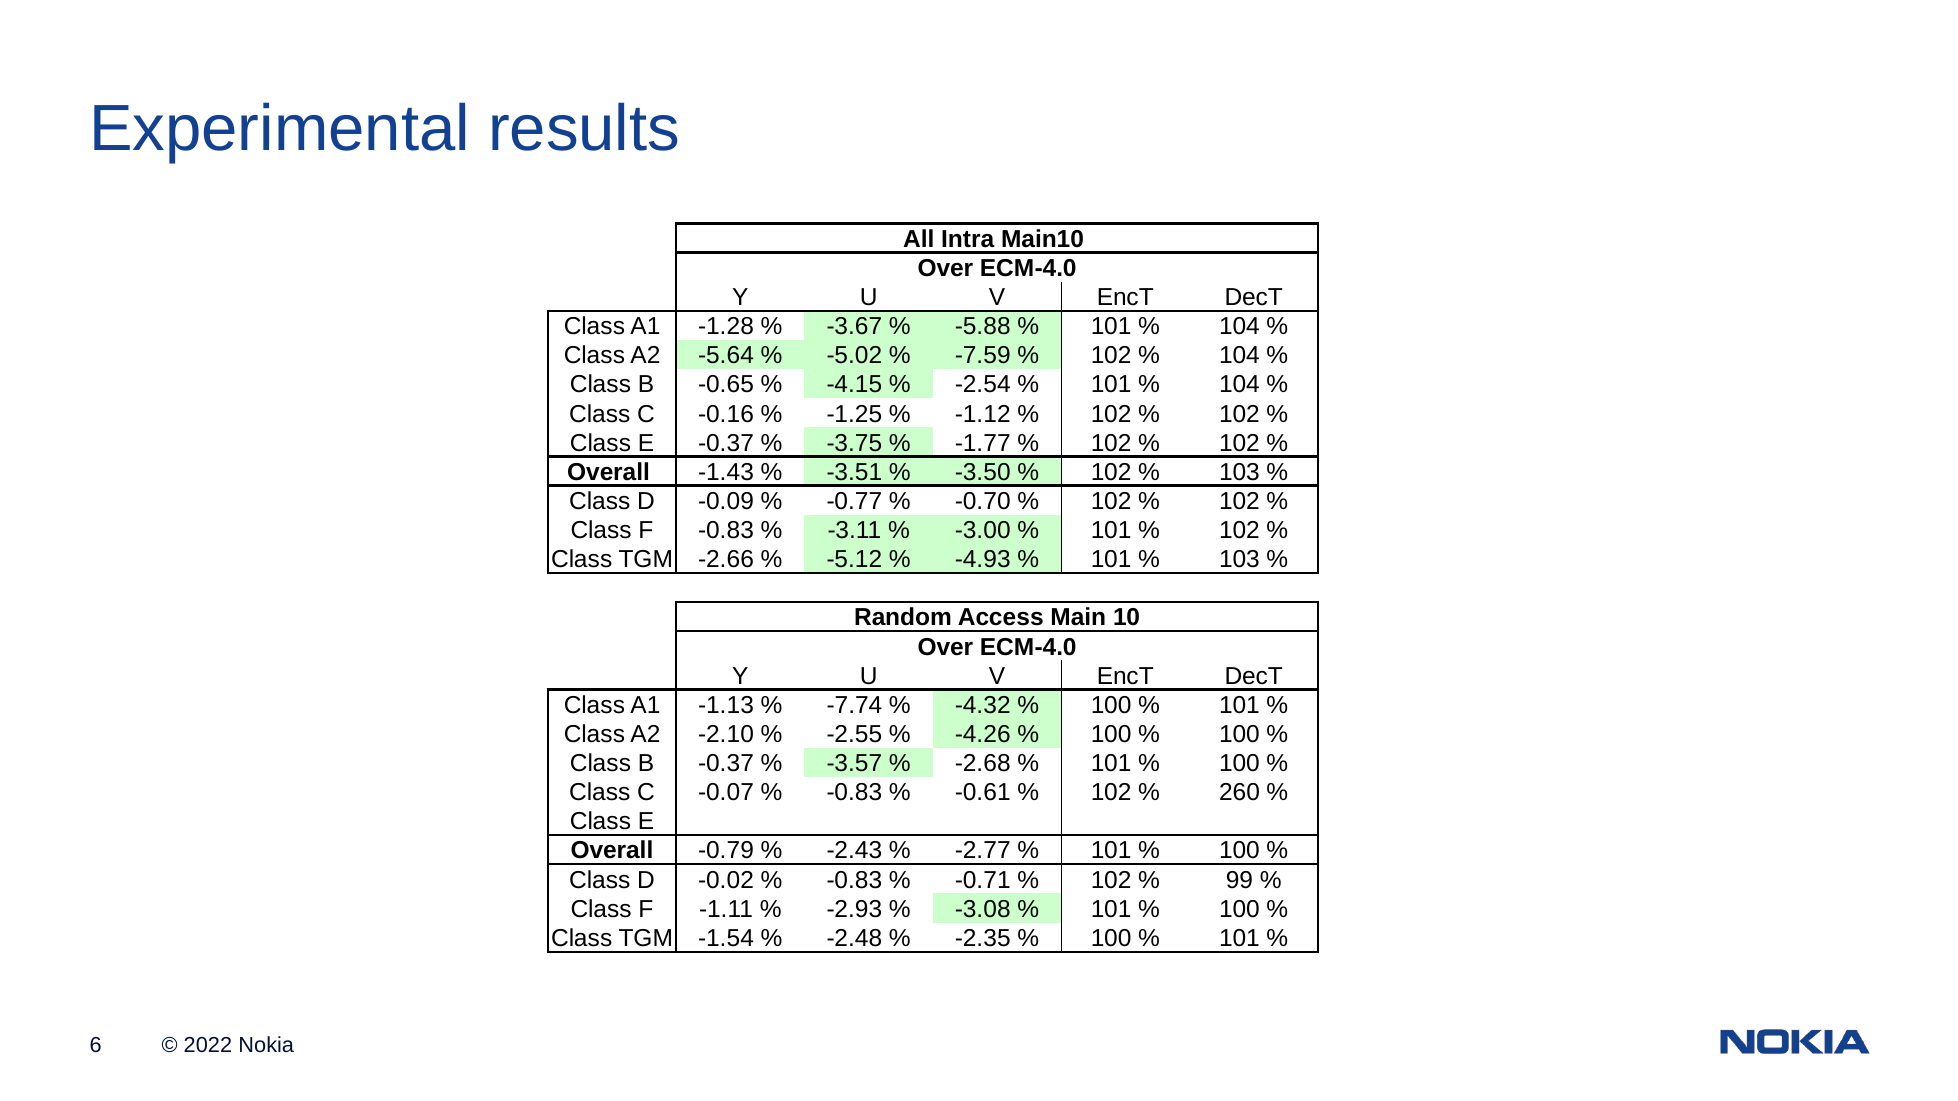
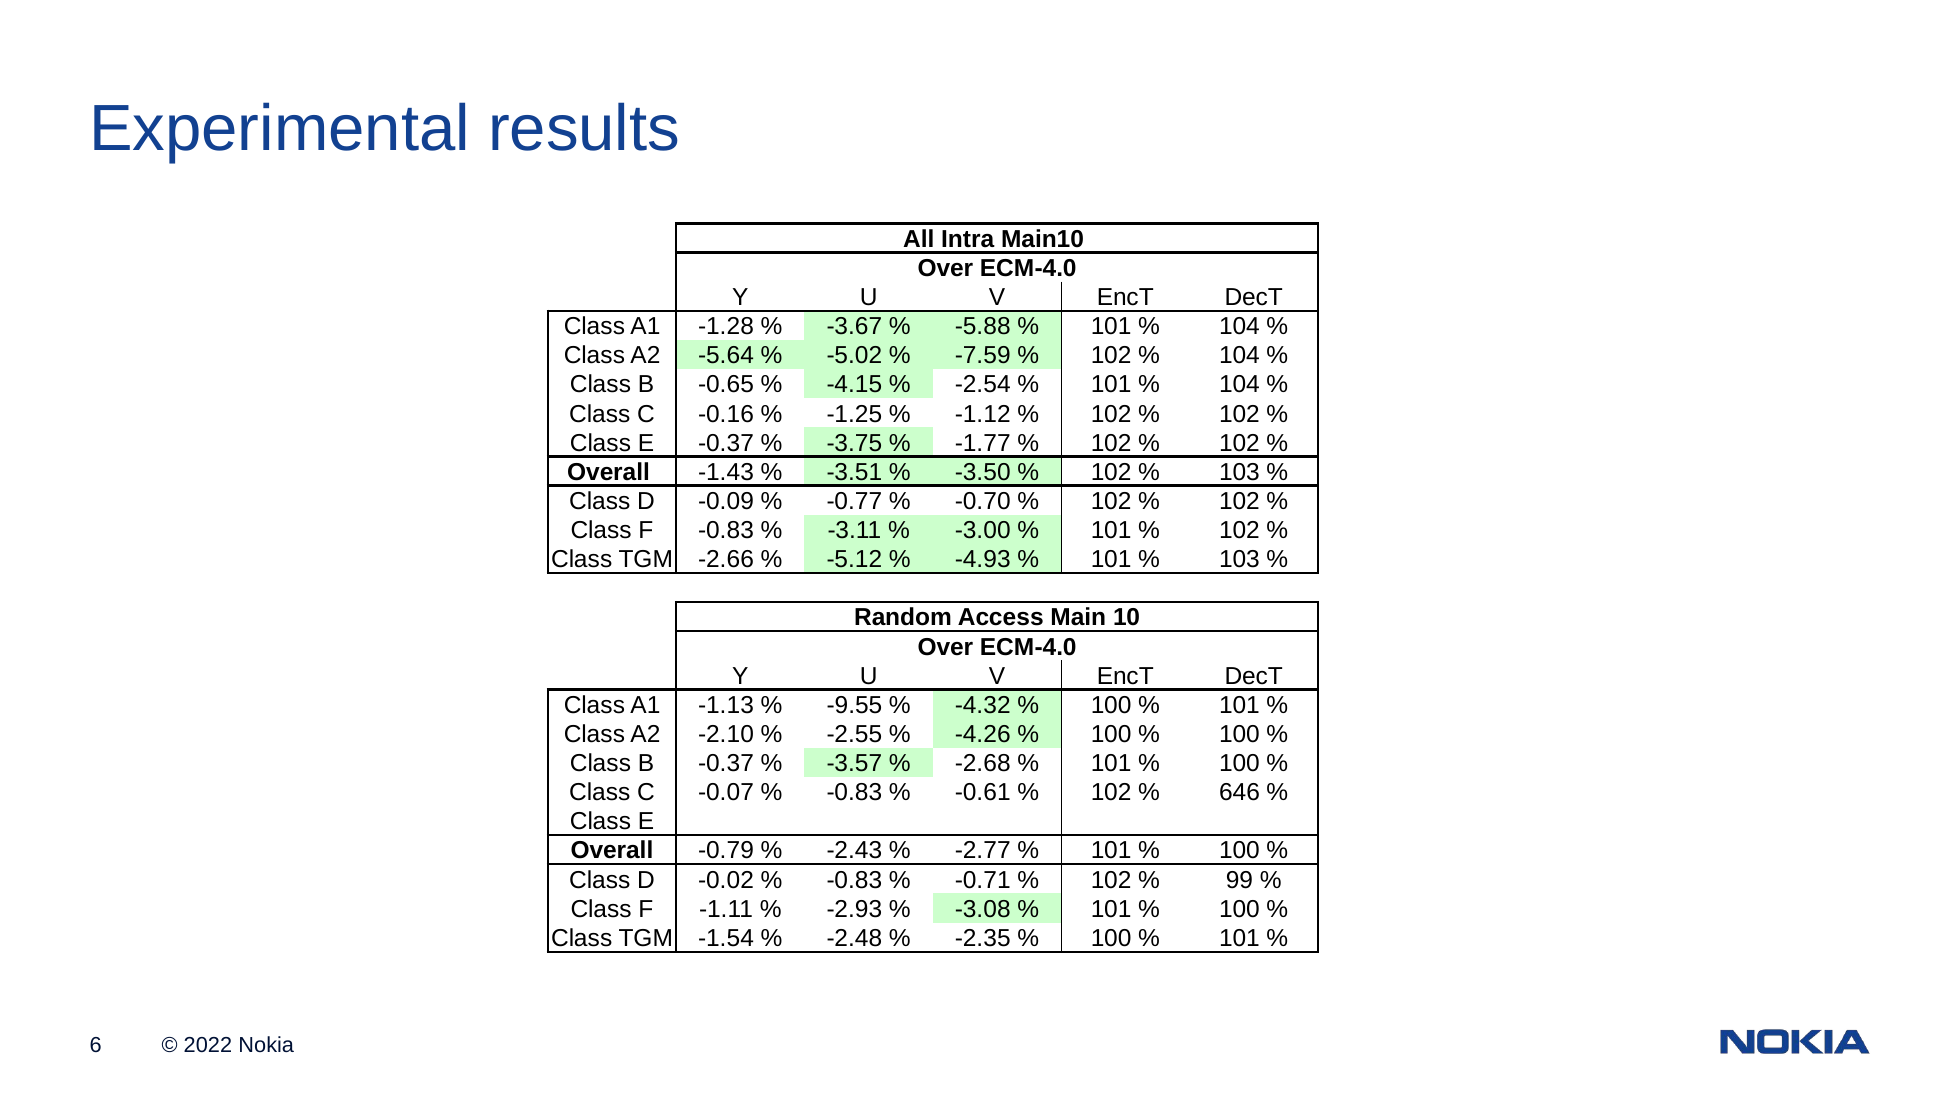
-7.74: -7.74 -> -9.55
260: 260 -> 646
